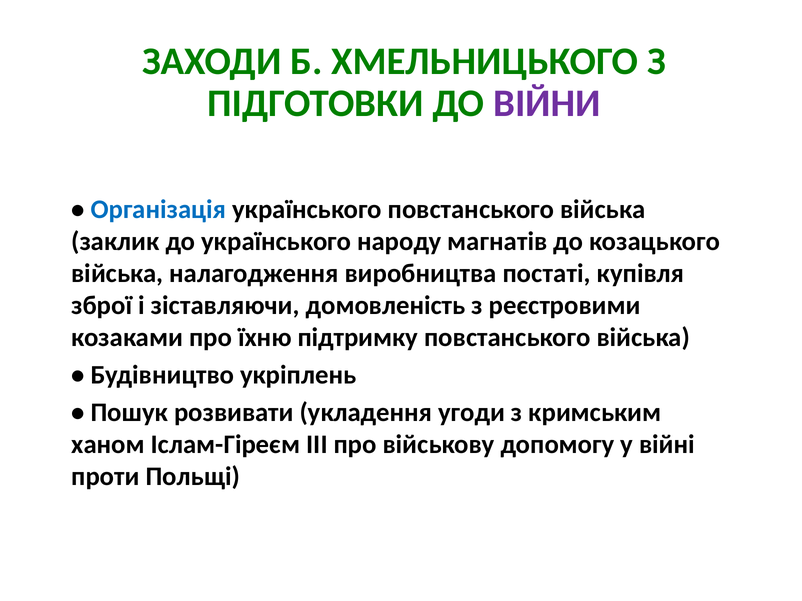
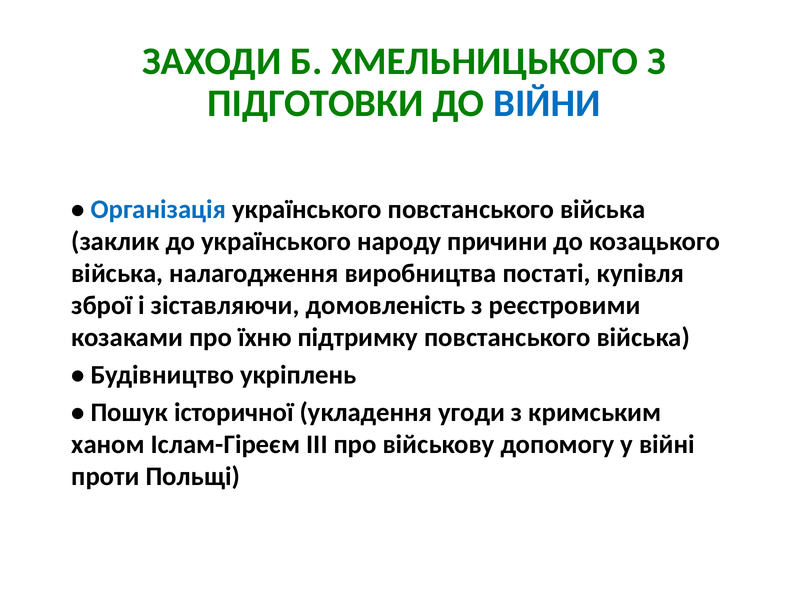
ВІЙНИ colour: purple -> blue
магнатів: магнатів -> причини
розвивати: розвивати -> історичної
